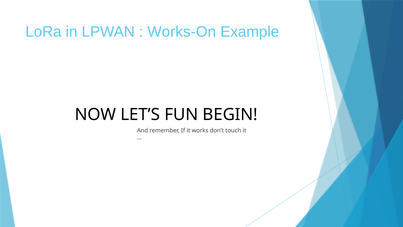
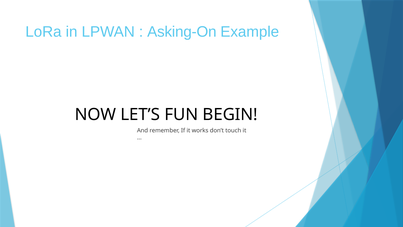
Works-On: Works-On -> Asking-On
